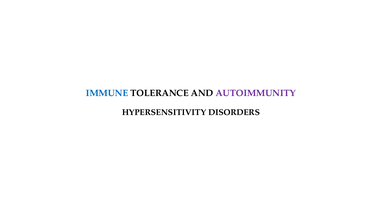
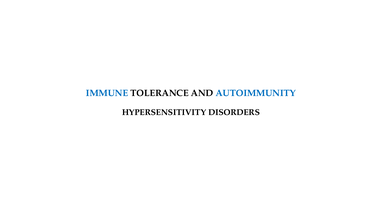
AUTOIMMUNITY colour: purple -> blue
